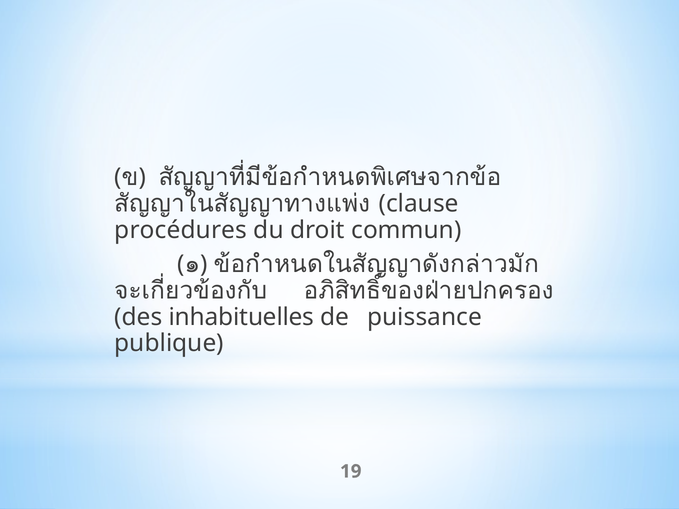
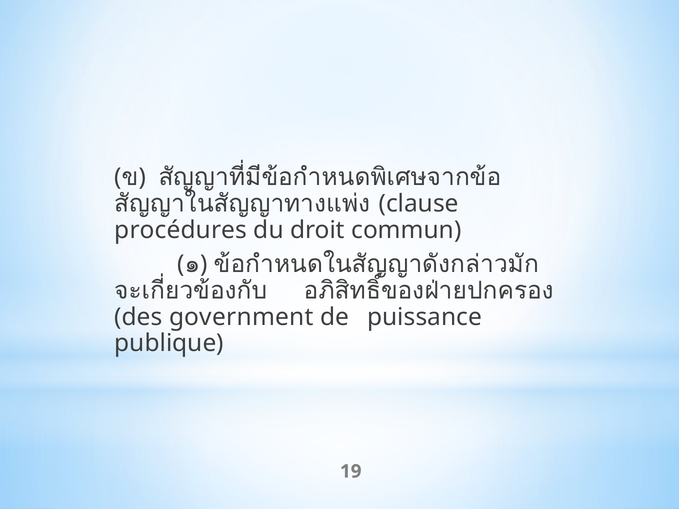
inhabituelles: inhabituelles -> government
